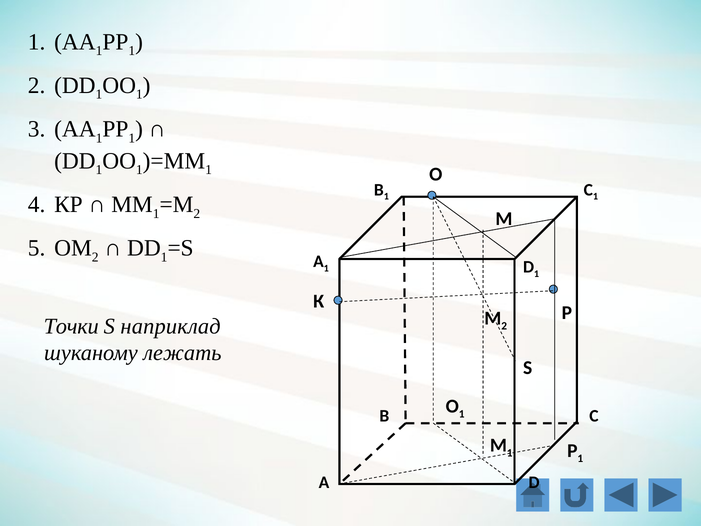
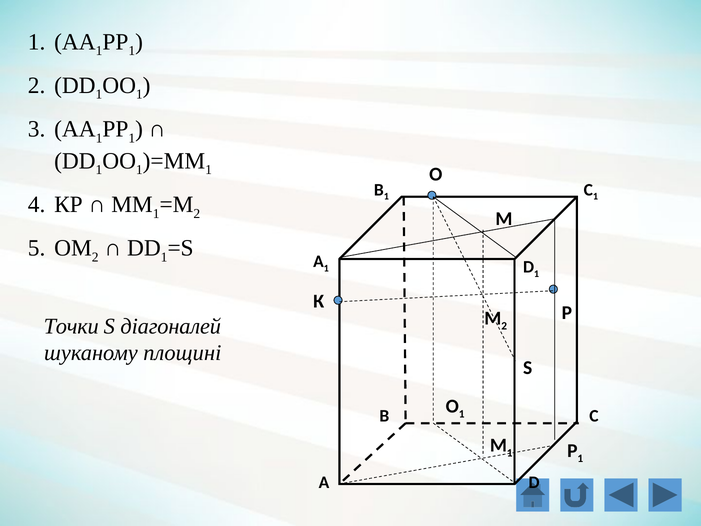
наприклад: наприклад -> діагоналей
лежать: лежать -> площині
